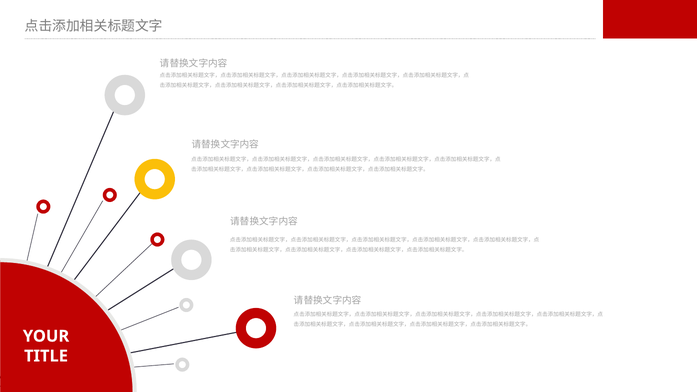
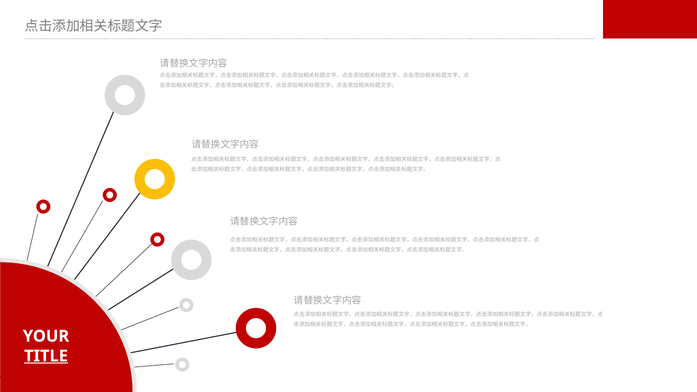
TITLE underline: none -> present
